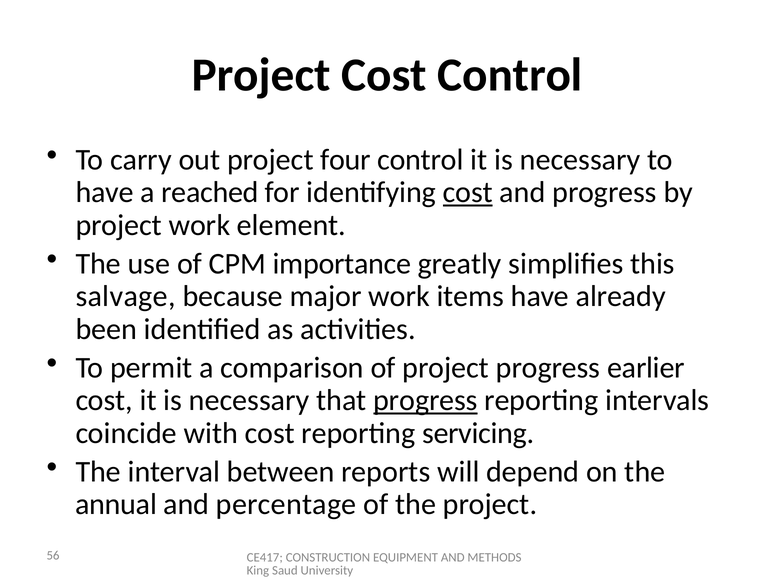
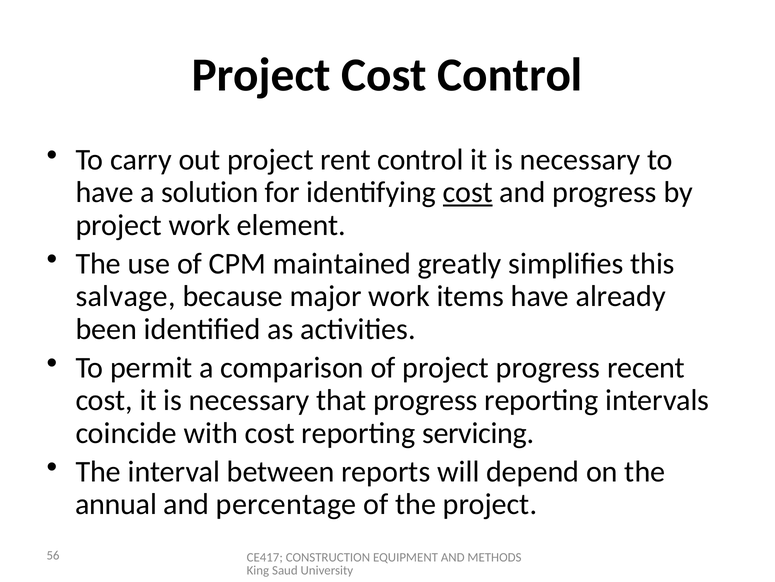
four: four -> rent
reached: reached -> solution
importance: importance -> maintained
earlier: earlier -> recent
progress at (426, 400) underline: present -> none
